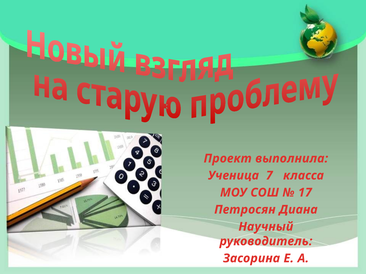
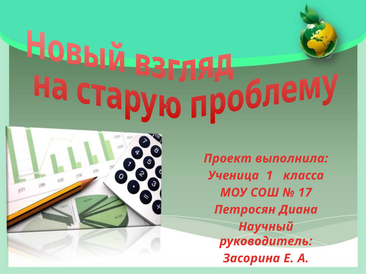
7: 7 -> 1
